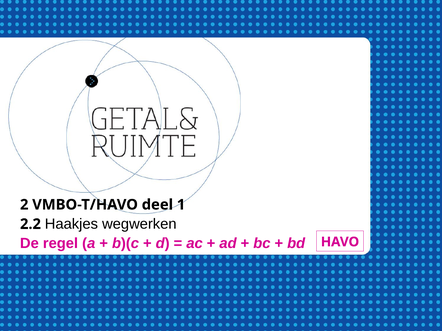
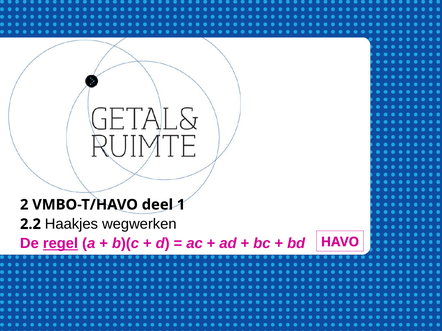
regel underline: none -> present
